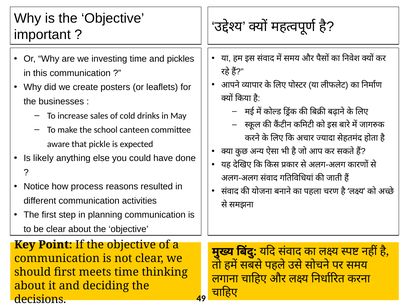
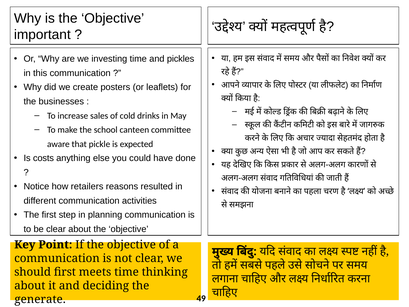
likely: likely -> costs
process: process -> retailers
decisions: decisions -> generate
